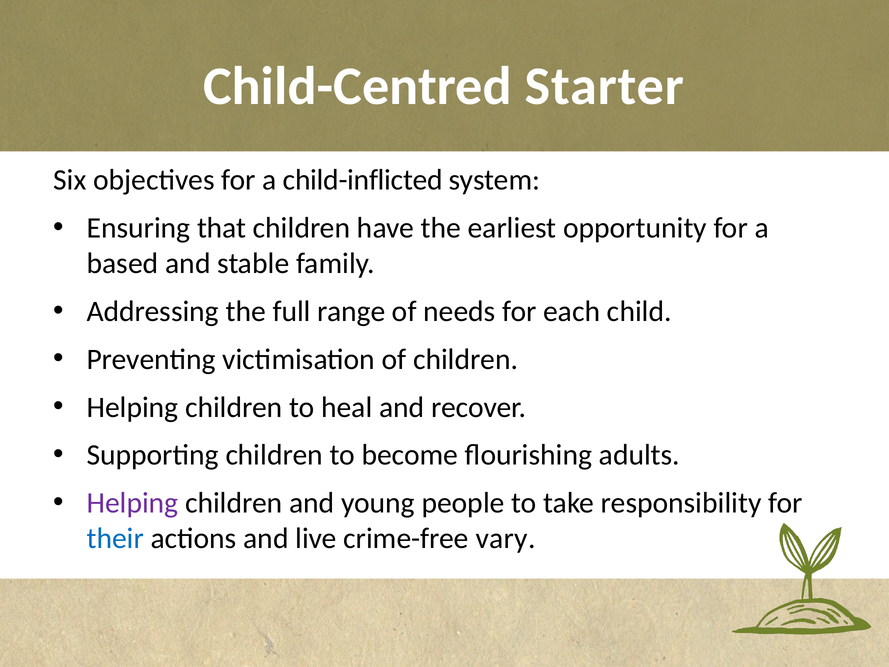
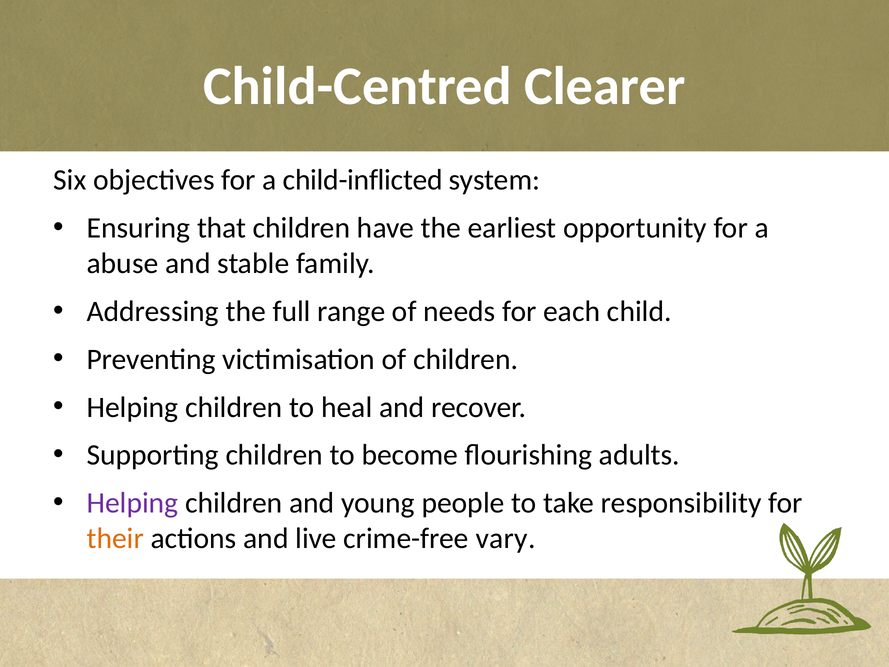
Starter: Starter -> Clearer
based: based -> abuse
their colour: blue -> orange
